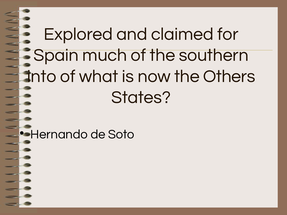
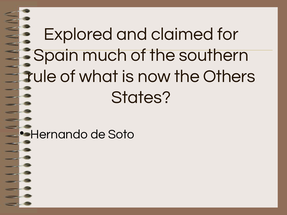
into: into -> rule
